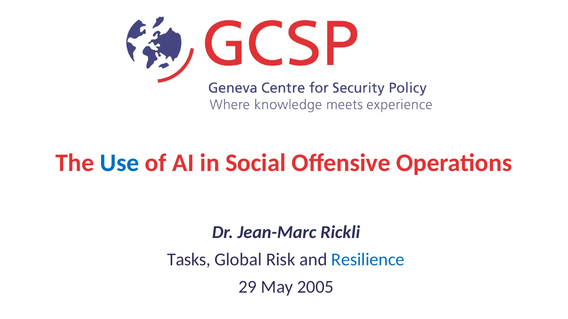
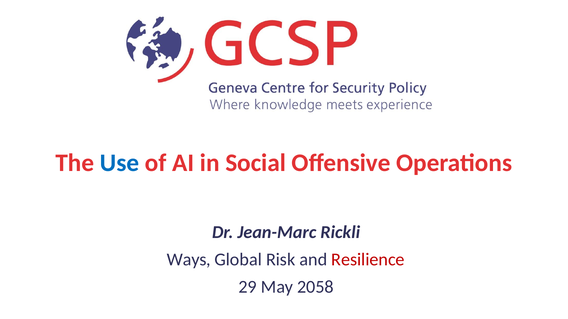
Tasks: Tasks -> Ways
Resilience colour: blue -> red
2005: 2005 -> 2058
